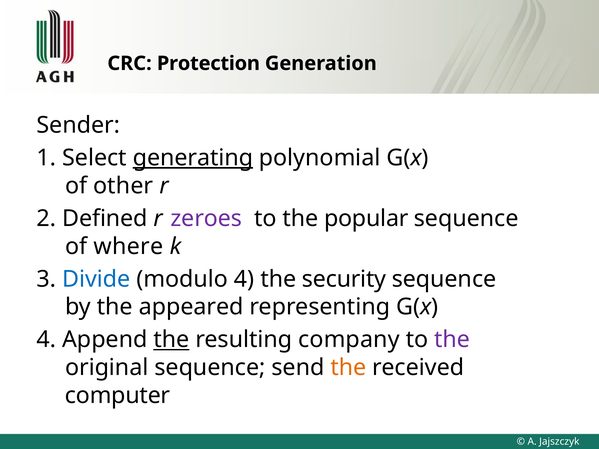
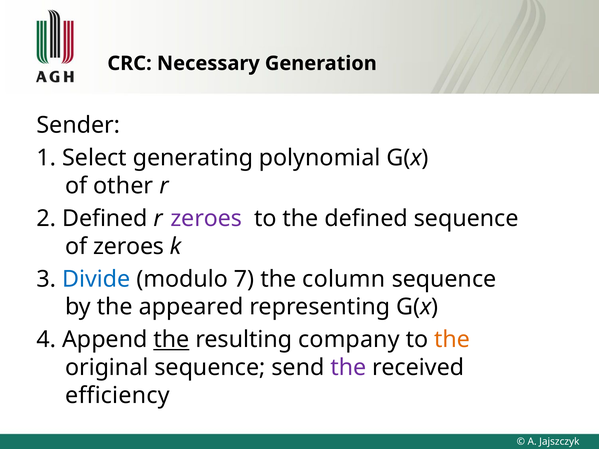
Protection: Protection -> Necessary
generating underline: present -> none
the popular: popular -> defined
of where: where -> zeroes
modulo 4: 4 -> 7
security: security -> column
the at (452, 340) colour: purple -> orange
the at (348, 368) colour: orange -> purple
computer: computer -> efficiency
